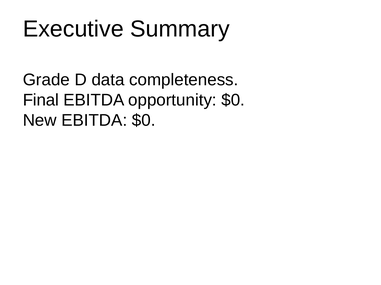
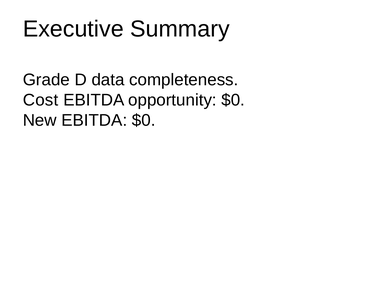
Final: Final -> Cost
